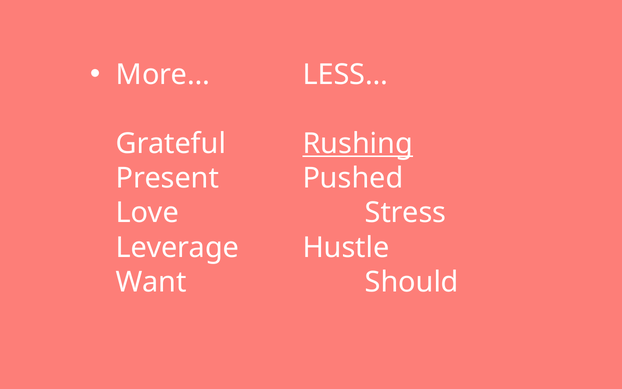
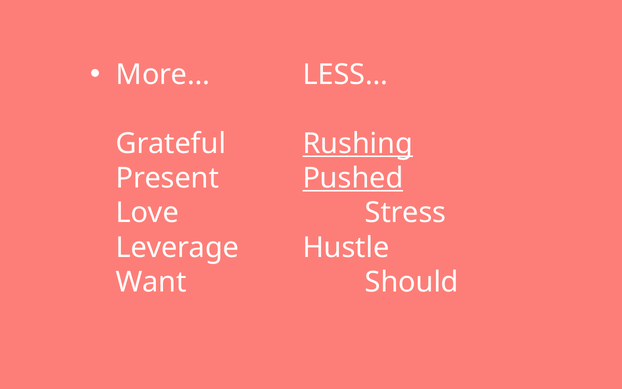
Pushed underline: none -> present
